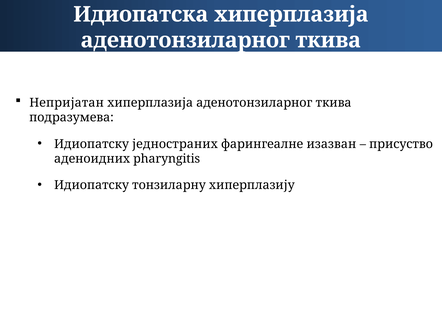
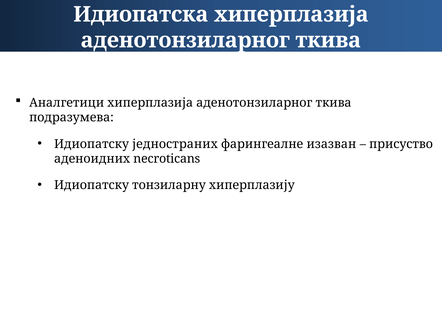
Непријатан: Непријатан -> Аналгетици
pharyngitis: pharyngitis -> necroticans
